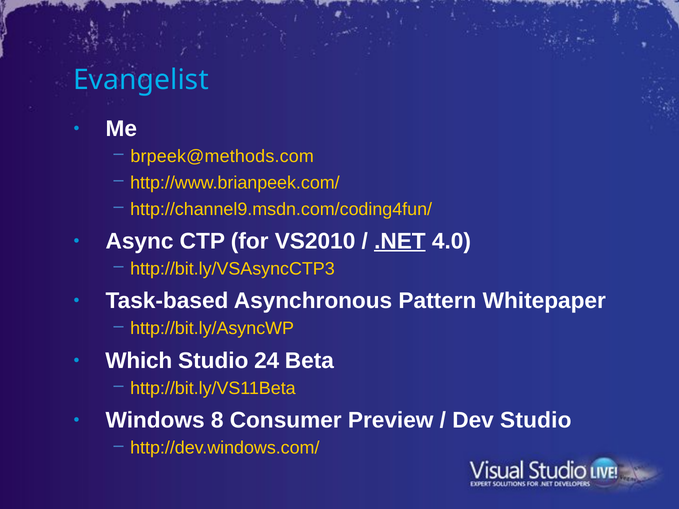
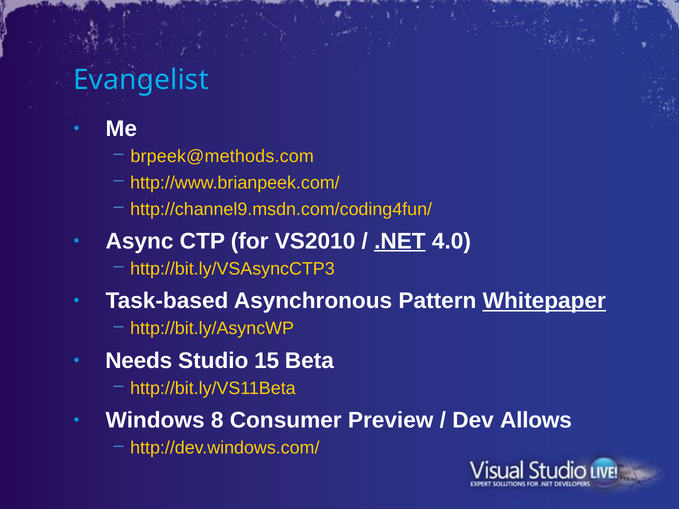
Whitepaper underline: none -> present
Which: Which -> Needs
24: 24 -> 15
Dev Studio: Studio -> Allows
